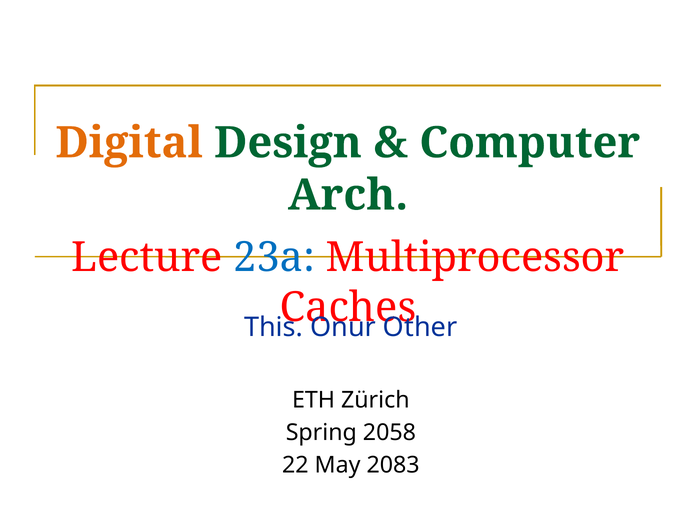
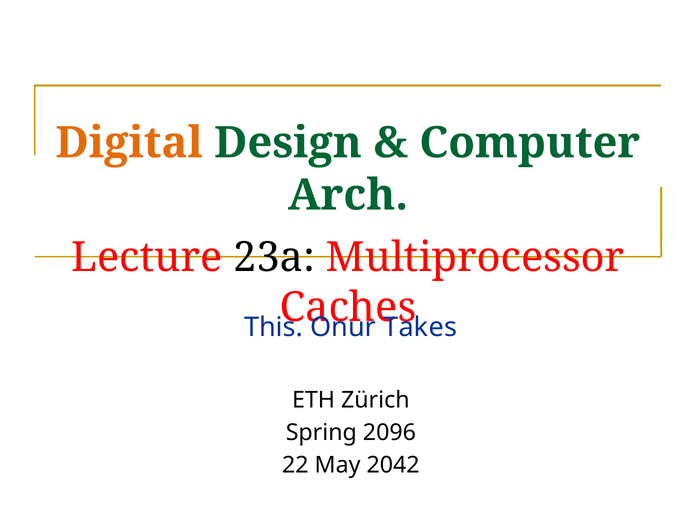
23a colour: blue -> black
Other: Other -> Takes
2058: 2058 -> 2096
2083: 2083 -> 2042
